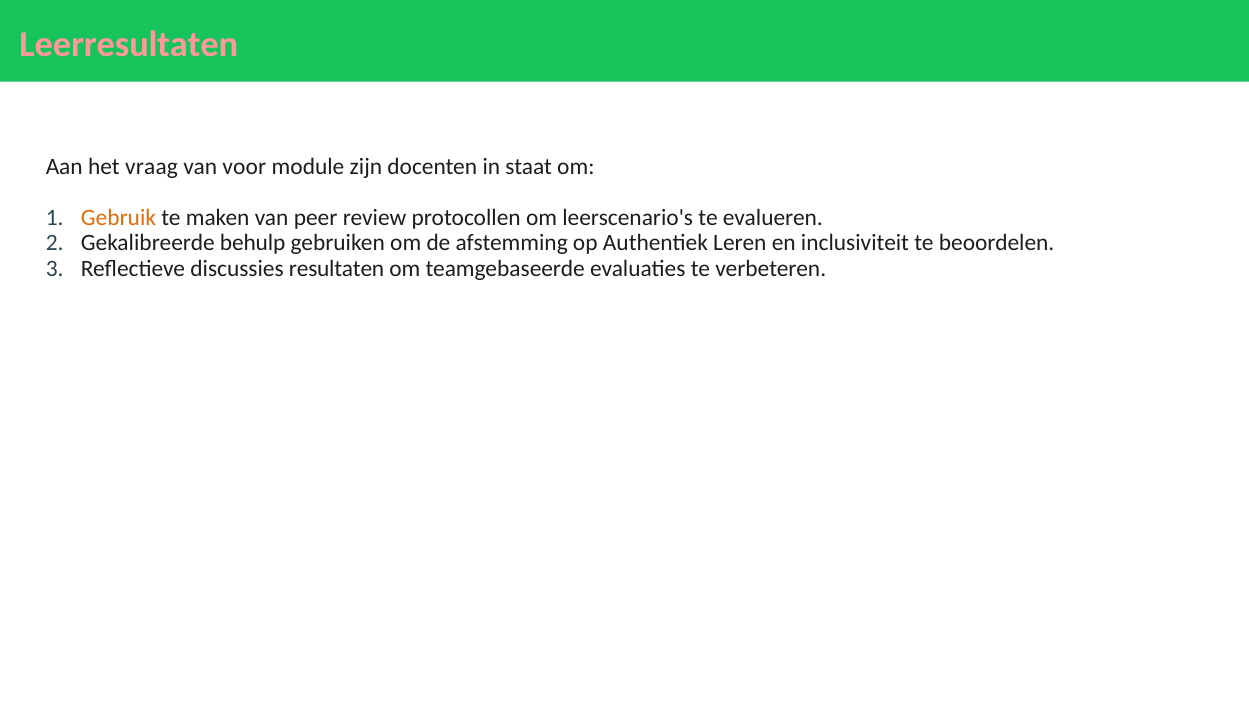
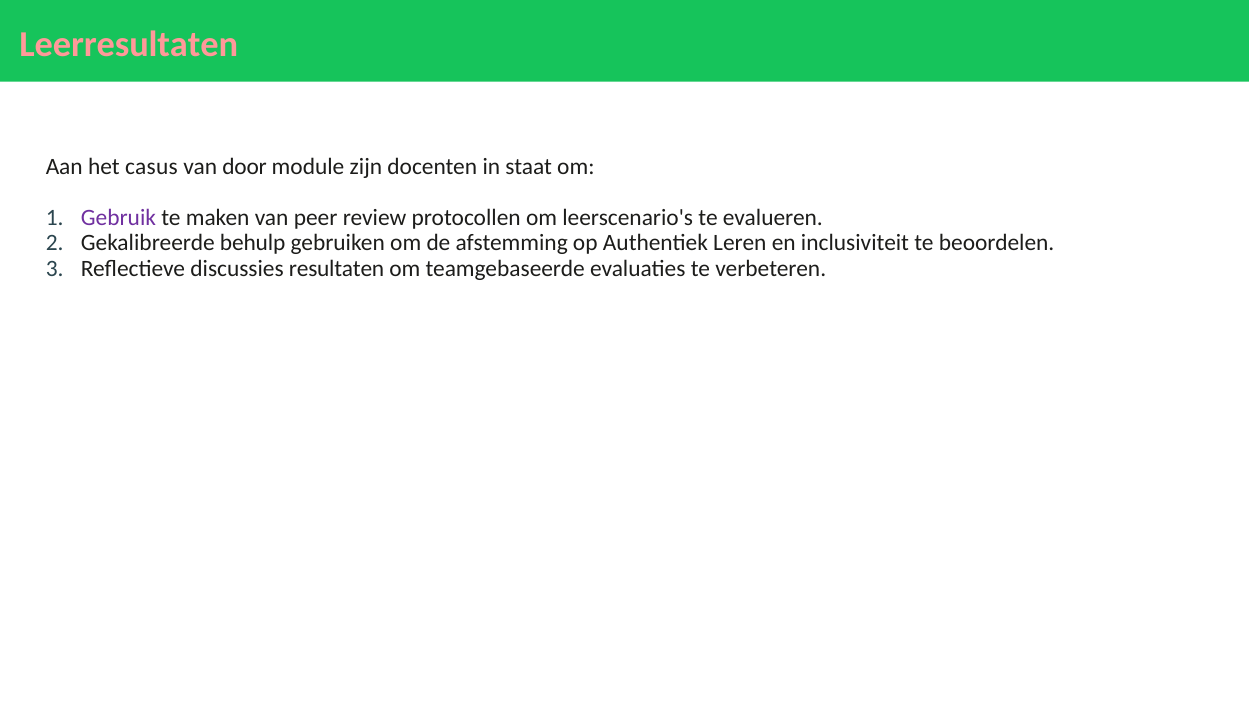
vraag: vraag -> casus
voor: voor -> door
Gebruik colour: orange -> purple
